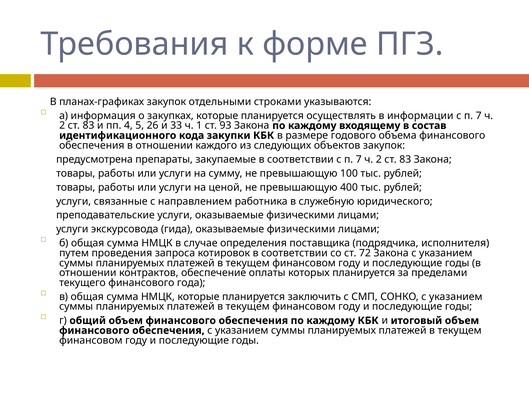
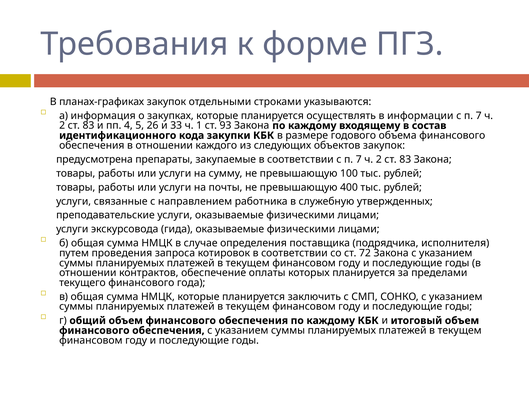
ценой: ценой -> почты
юридического: юридического -> утвержденных
